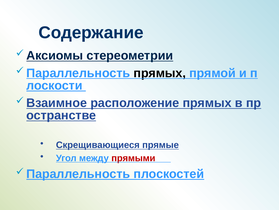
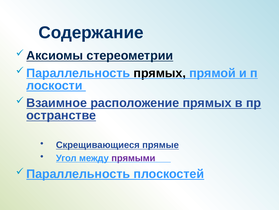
прямыми colour: red -> purple
